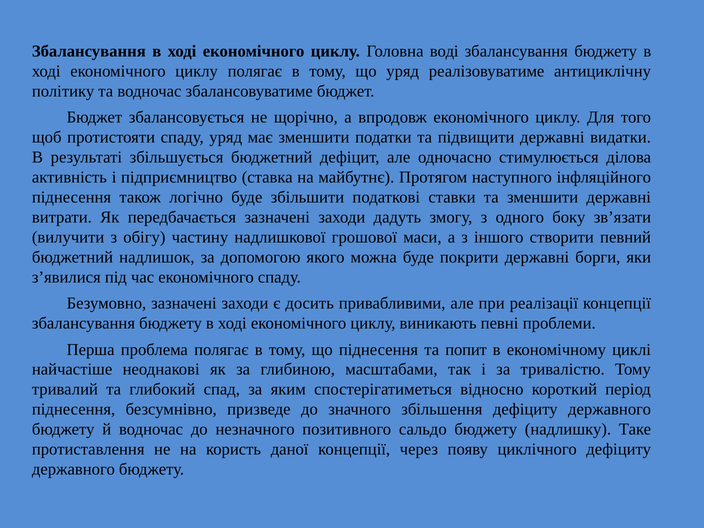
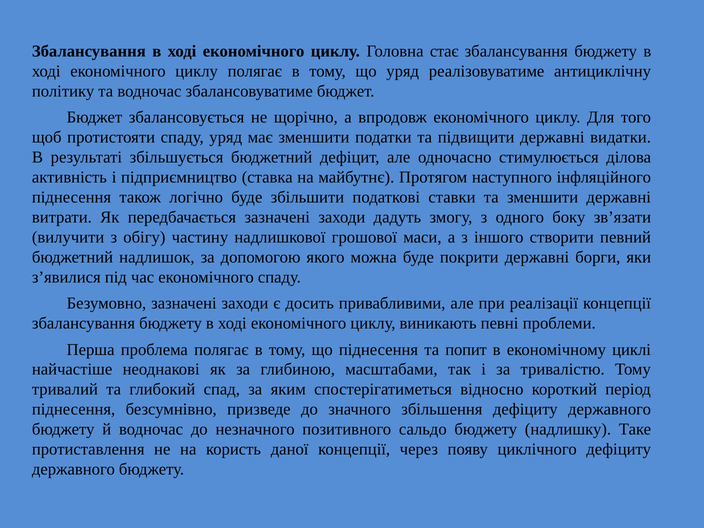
воді: воді -> стає
